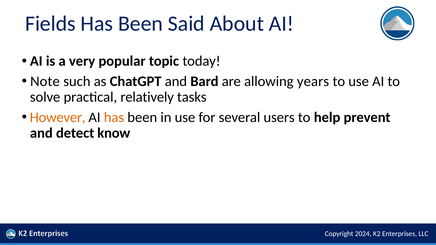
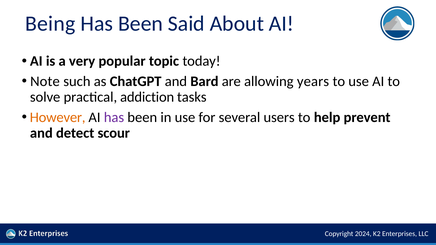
Fields: Fields -> Being
relatively: relatively -> addiction
has at (114, 117) colour: orange -> purple
know: know -> scour
